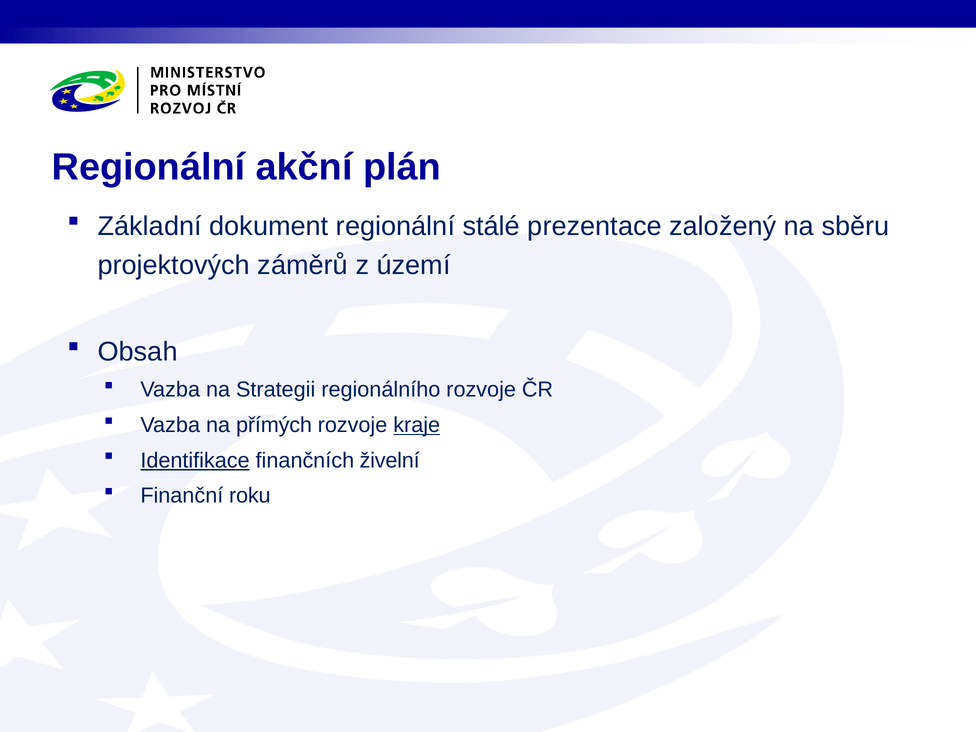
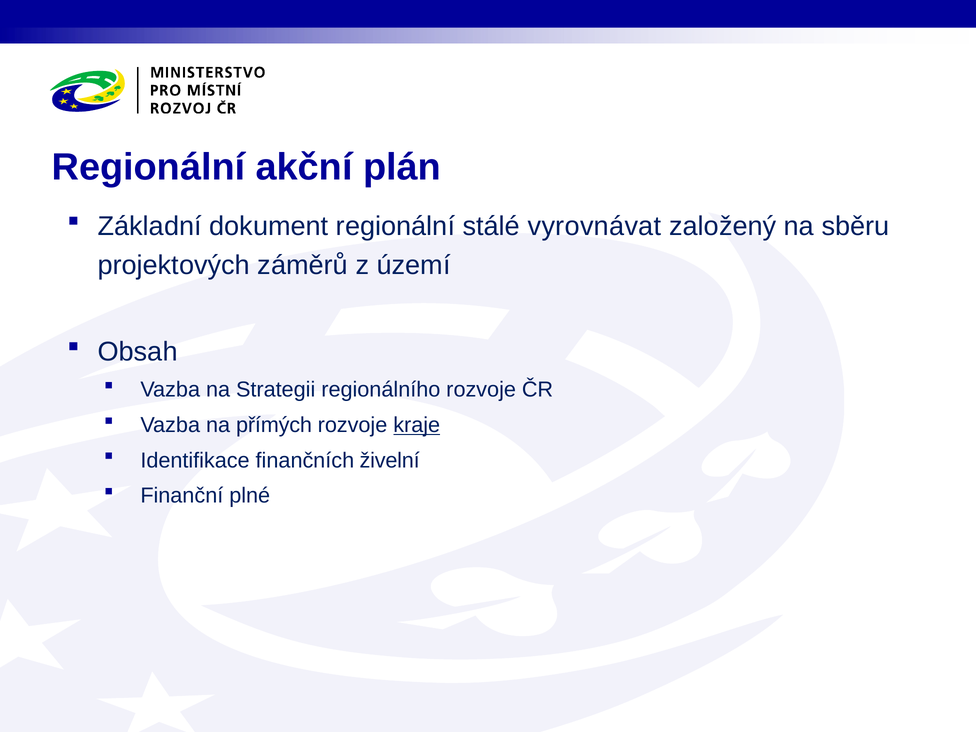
prezentace: prezentace -> vyrovnávat
Identifikace underline: present -> none
roku: roku -> plné
